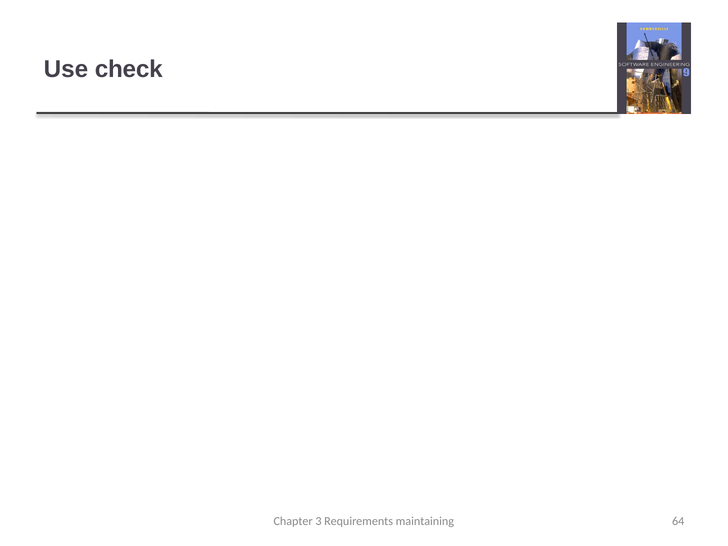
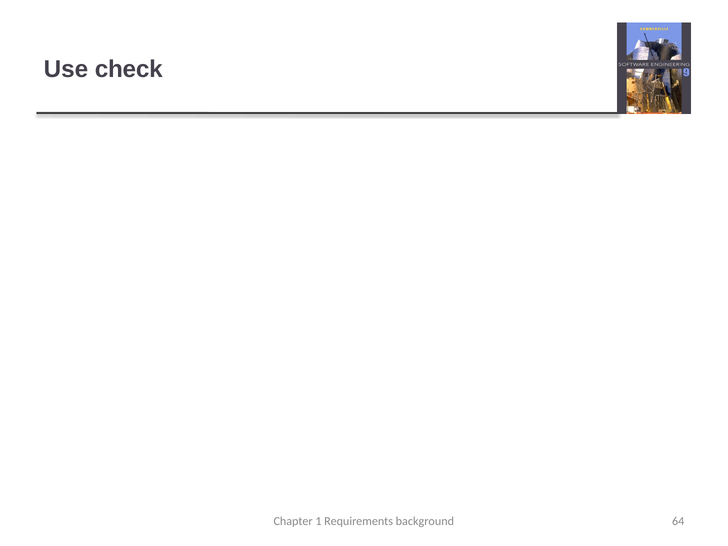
3: 3 -> 1
maintaining: maintaining -> background
